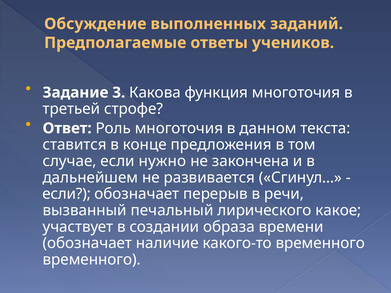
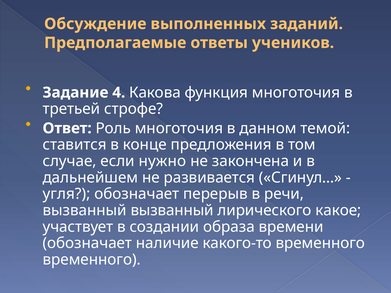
3: 3 -> 4
текста: текста -> темой
если at (67, 194): если -> угля
вызванный печальный: печальный -> вызванный
